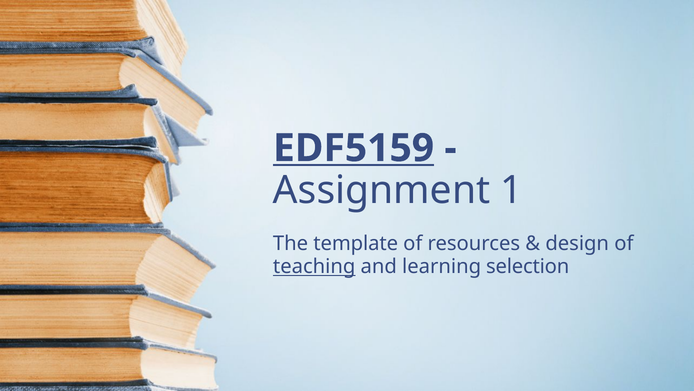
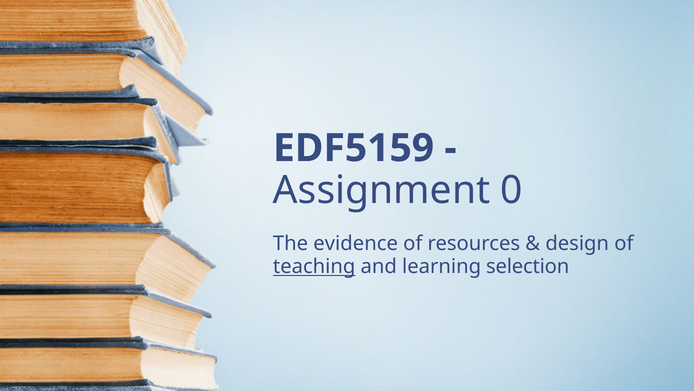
EDF5159 underline: present -> none
1: 1 -> 0
template: template -> evidence
